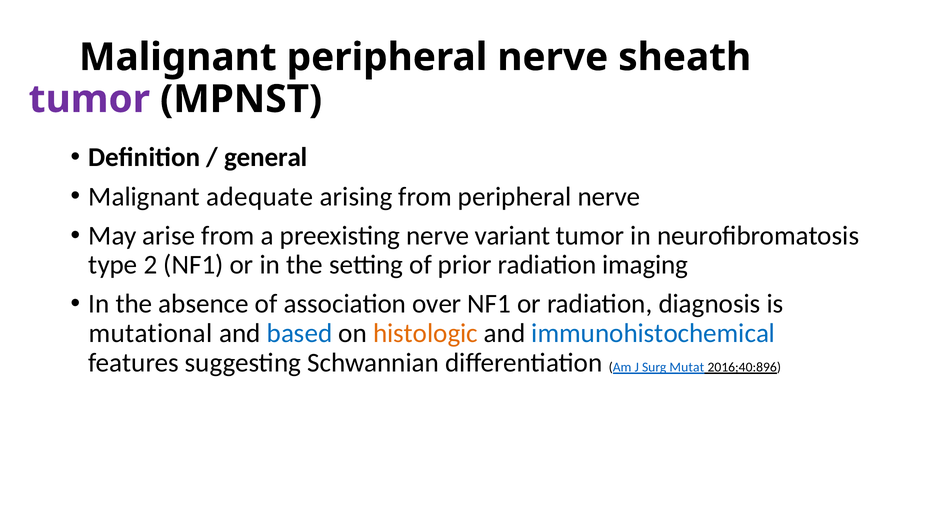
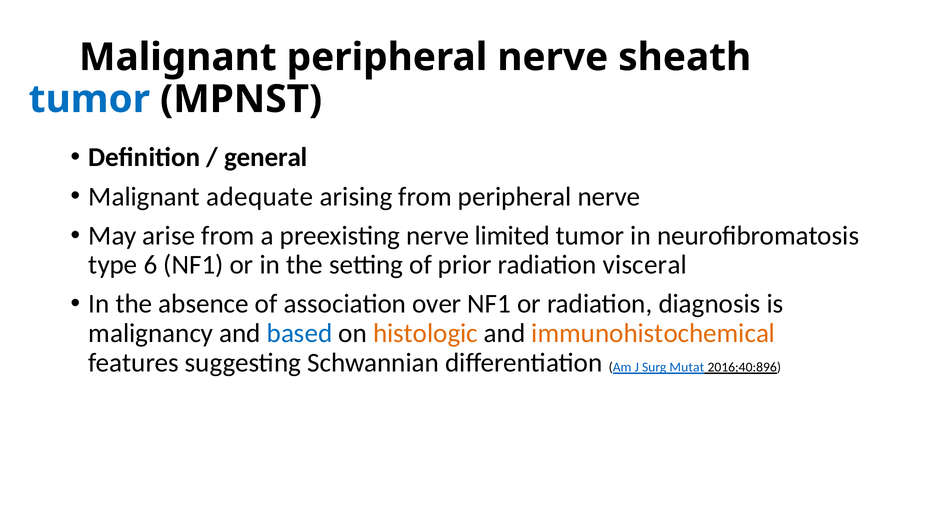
tumor at (89, 99) colour: purple -> blue
variant: variant -> limited
2: 2 -> 6
imaging: imaging -> visceral
mutational: mutational -> malignancy
immunohistochemical colour: blue -> orange
